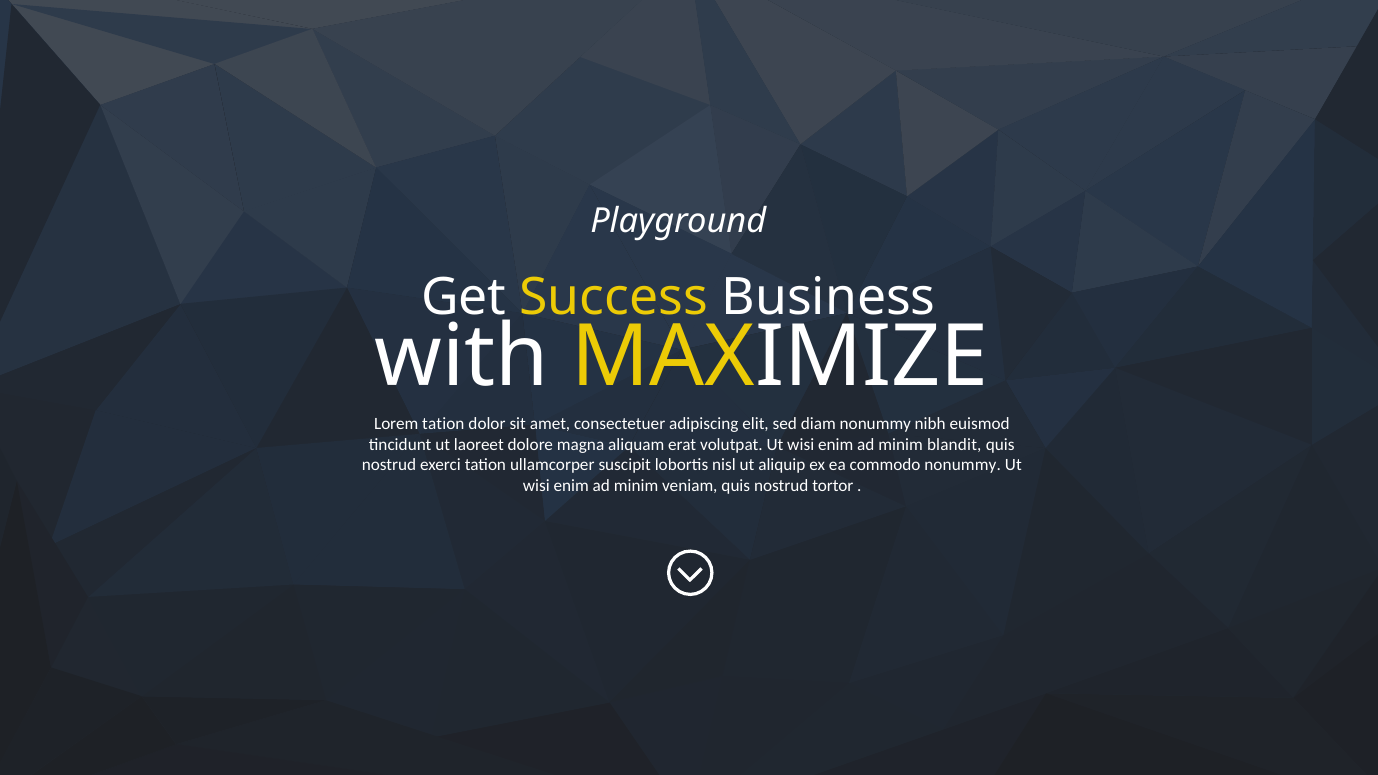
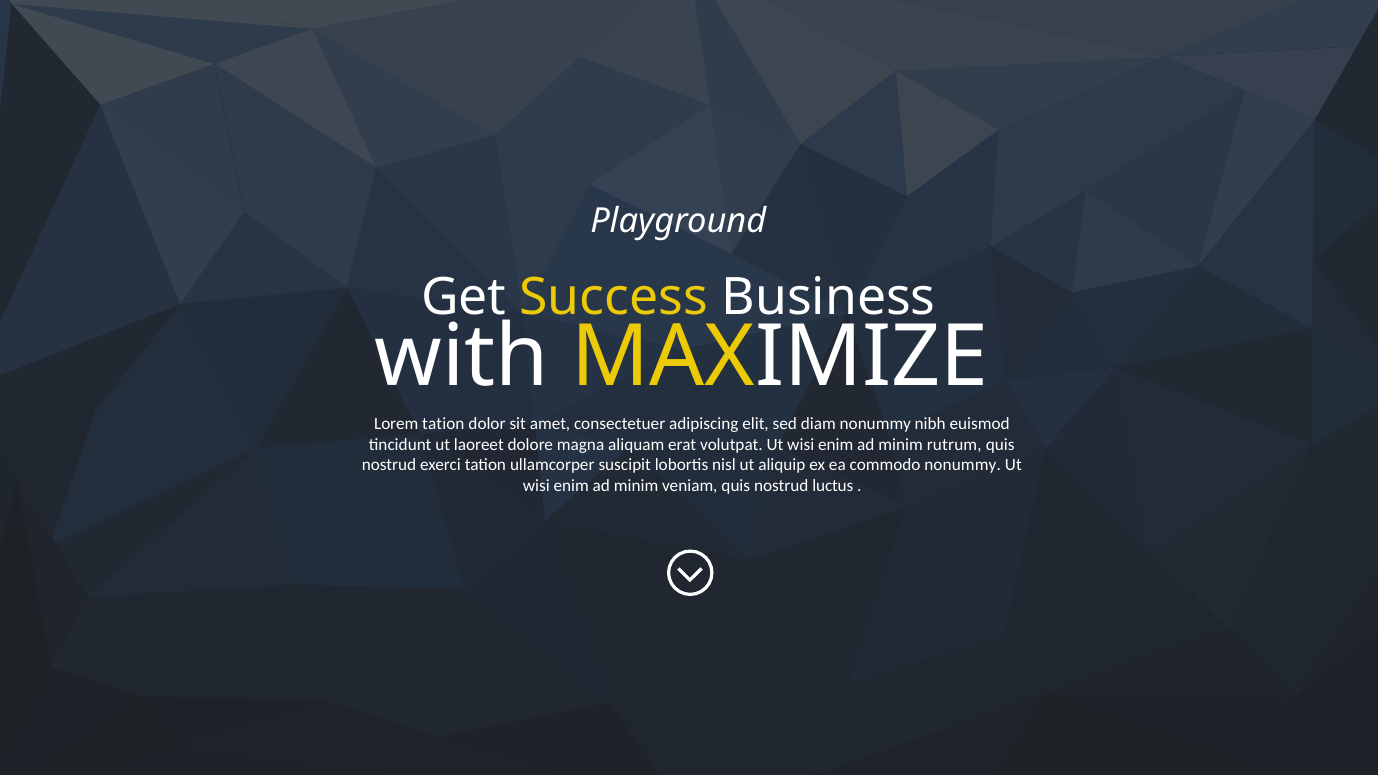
blandit: blandit -> rutrum
tortor: tortor -> luctus
